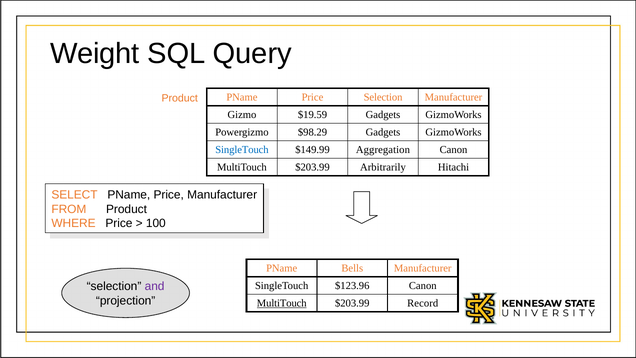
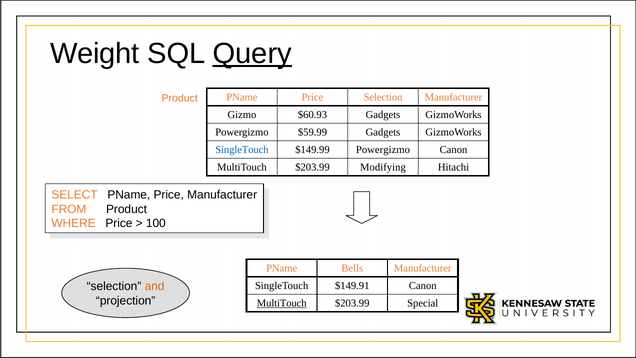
Query underline: none -> present
$19.59: $19.59 -> $60.93
$98.29: $98.29 -> $59.99
$149.99 Aggregation: Aggregation -> Powergizmo
Arbitrarily: Arbitrarily -> Modifying
$123.96: $123.96 -> $149.91
and colour: purple -> orange
Record: Record -> Special
